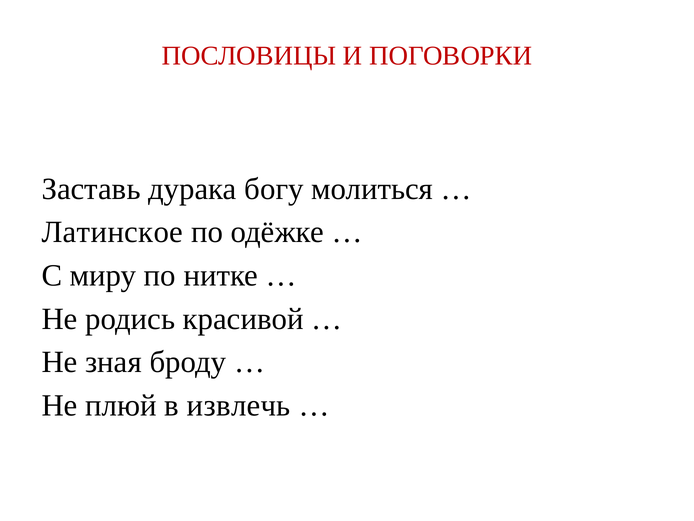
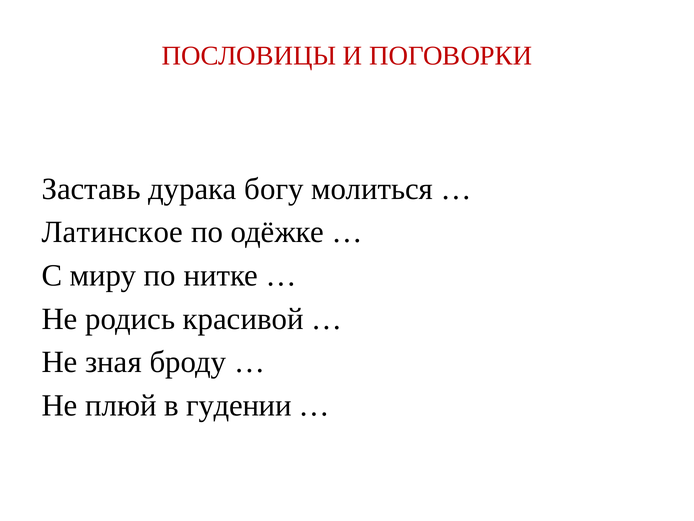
извлечь: извлечь -> гудении
